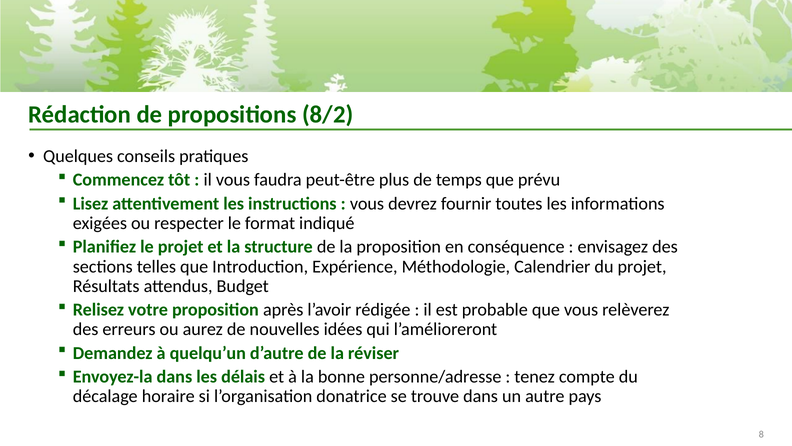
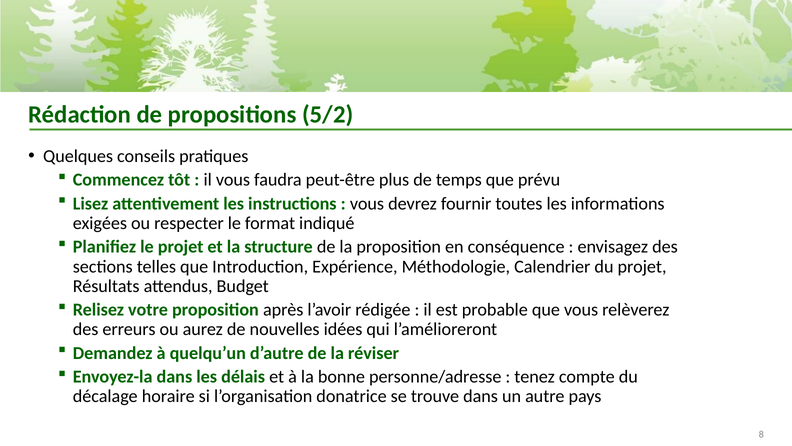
8/2: 8/2 -> 5/2
